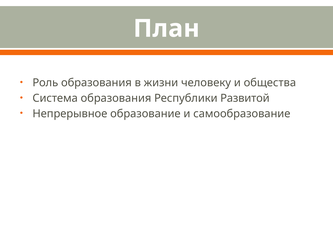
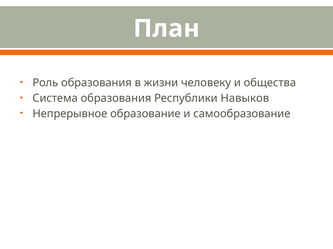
Развитой: Развитой -> Навыков
